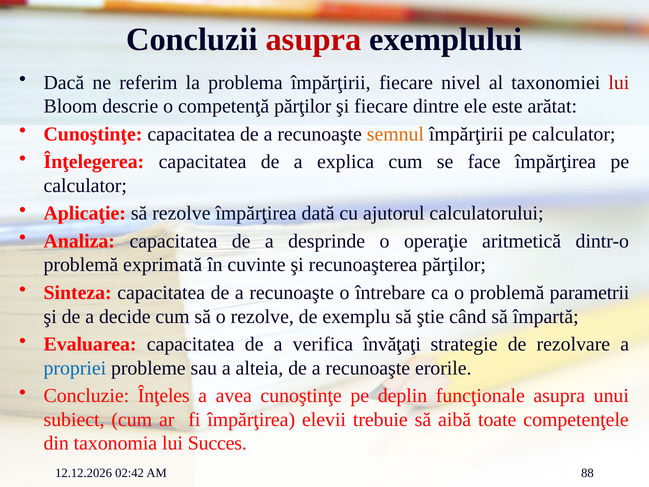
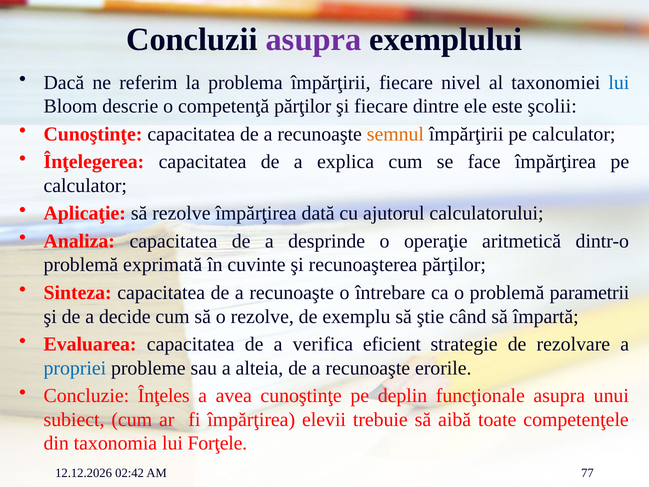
asupra at (313, 40) colour: red -> purple
lui at (619, 82) colour: red -> blue
arătat: arătat -> şcolii
învăţaţi: învăţaţi -> eficient
Succes: Succes -> Forţele
88: 88 -> 77
